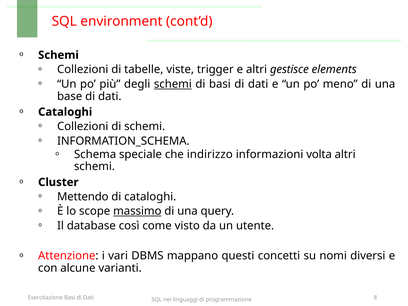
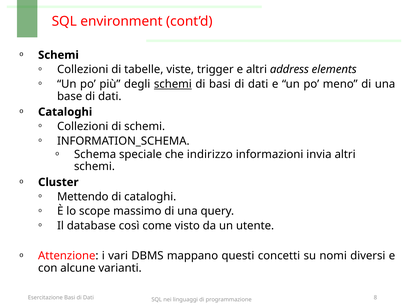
gestisce: gestisce -> address
volta: volta -> invia
massimo underline: present -> none
